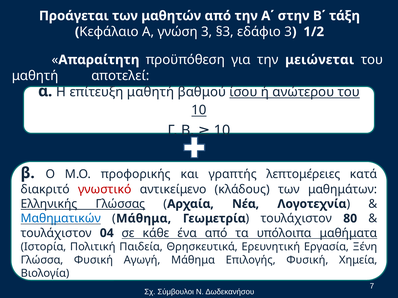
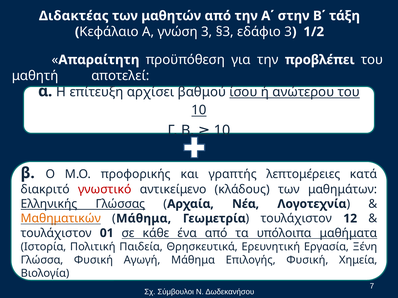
Προάγεται: Προάγεται -> Διδακτέας
μειώνεται: μειώνεται -> προβλέπει
επίτευξη μαθητή: μαθητή -> αρχίσει
Μαθηματικών colour: blue -> orange
80: 80 -> 12
04: 04 -> 01
